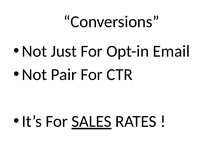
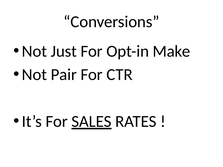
Email: Email -> Make
